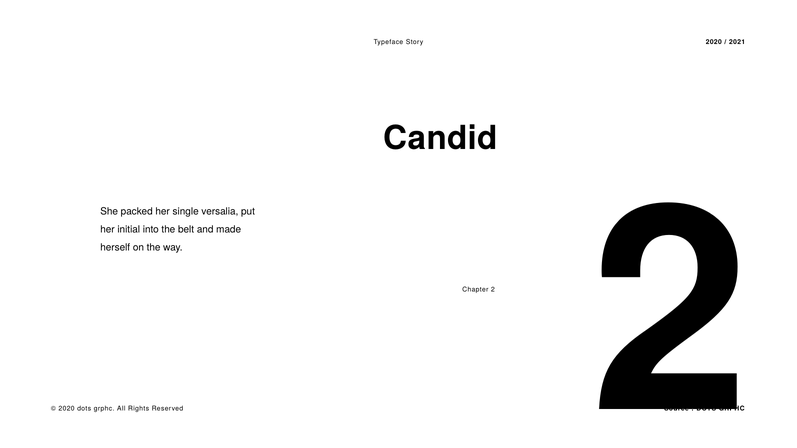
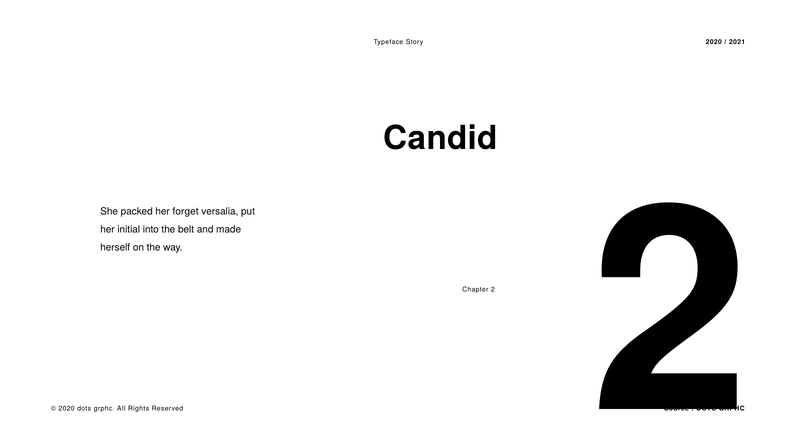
single: single -> forget
